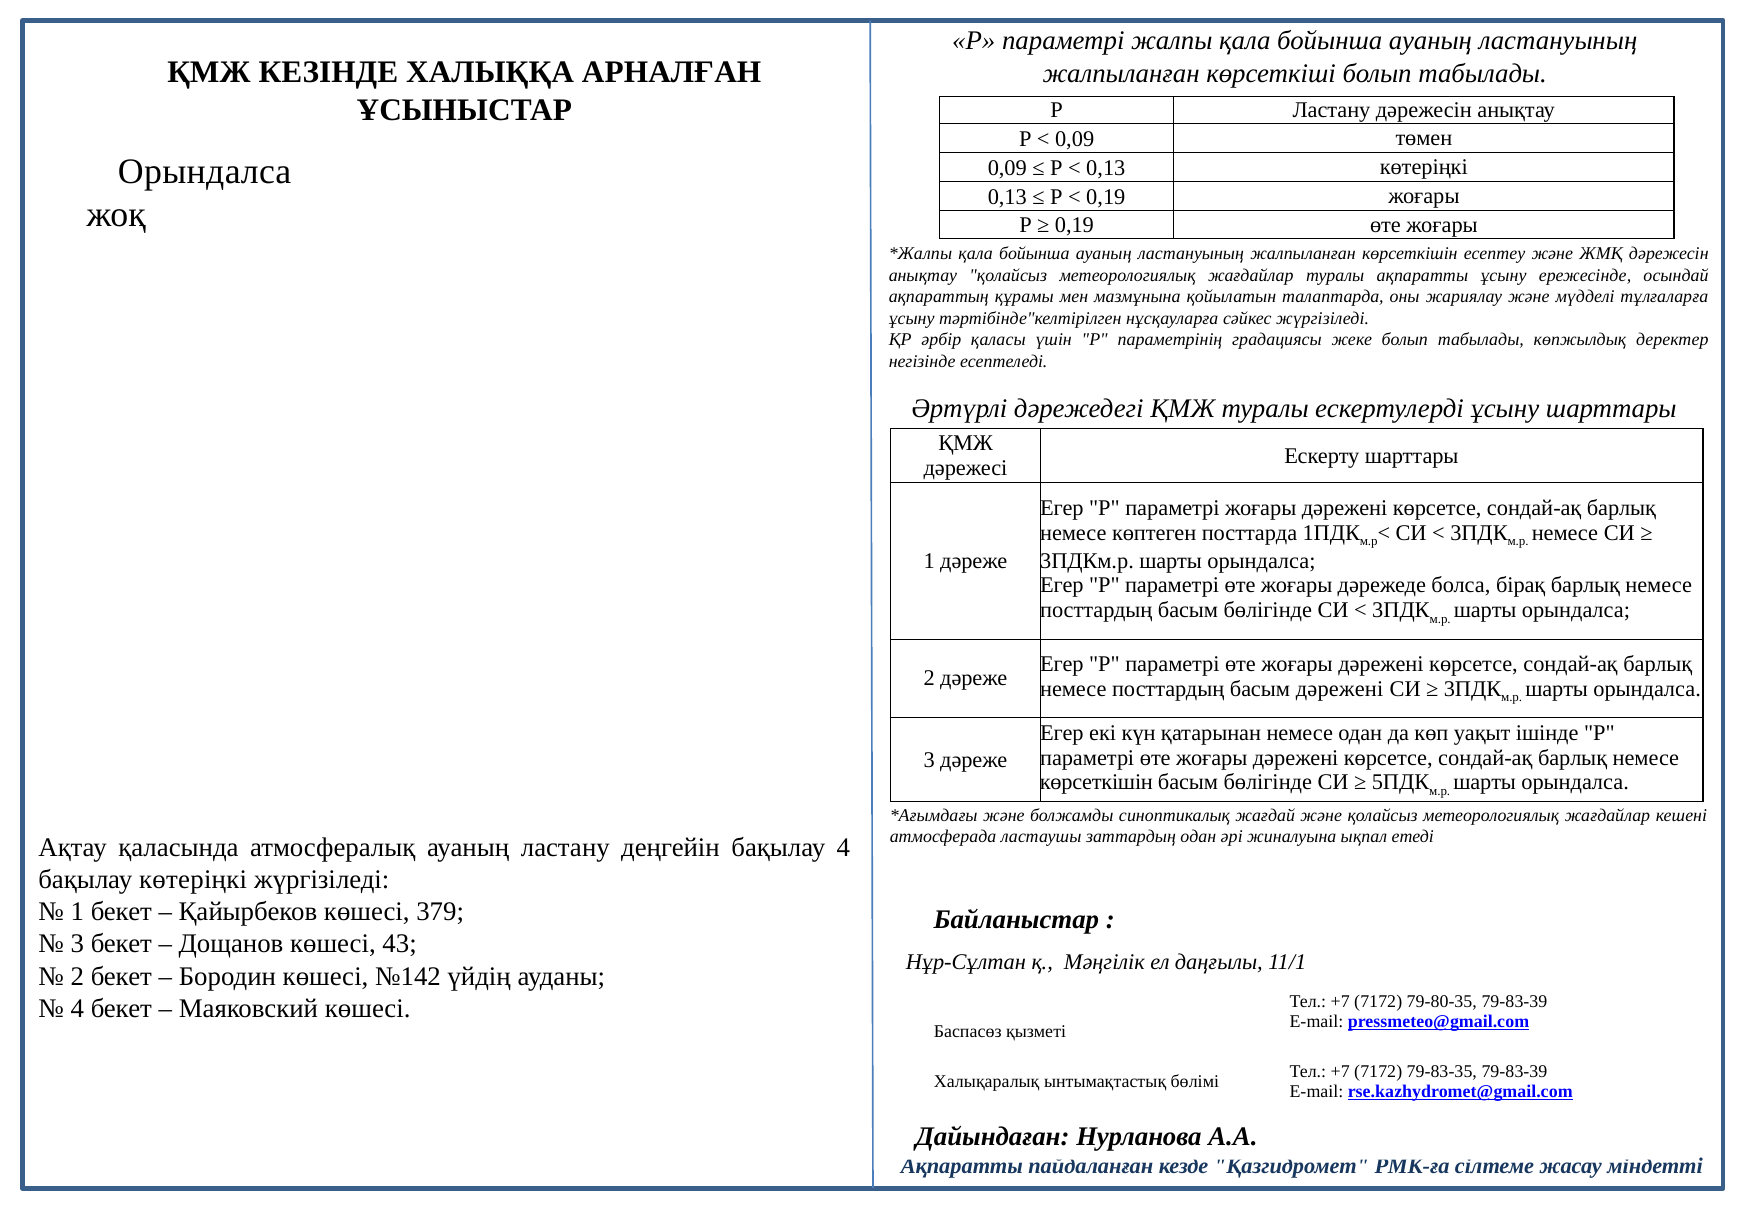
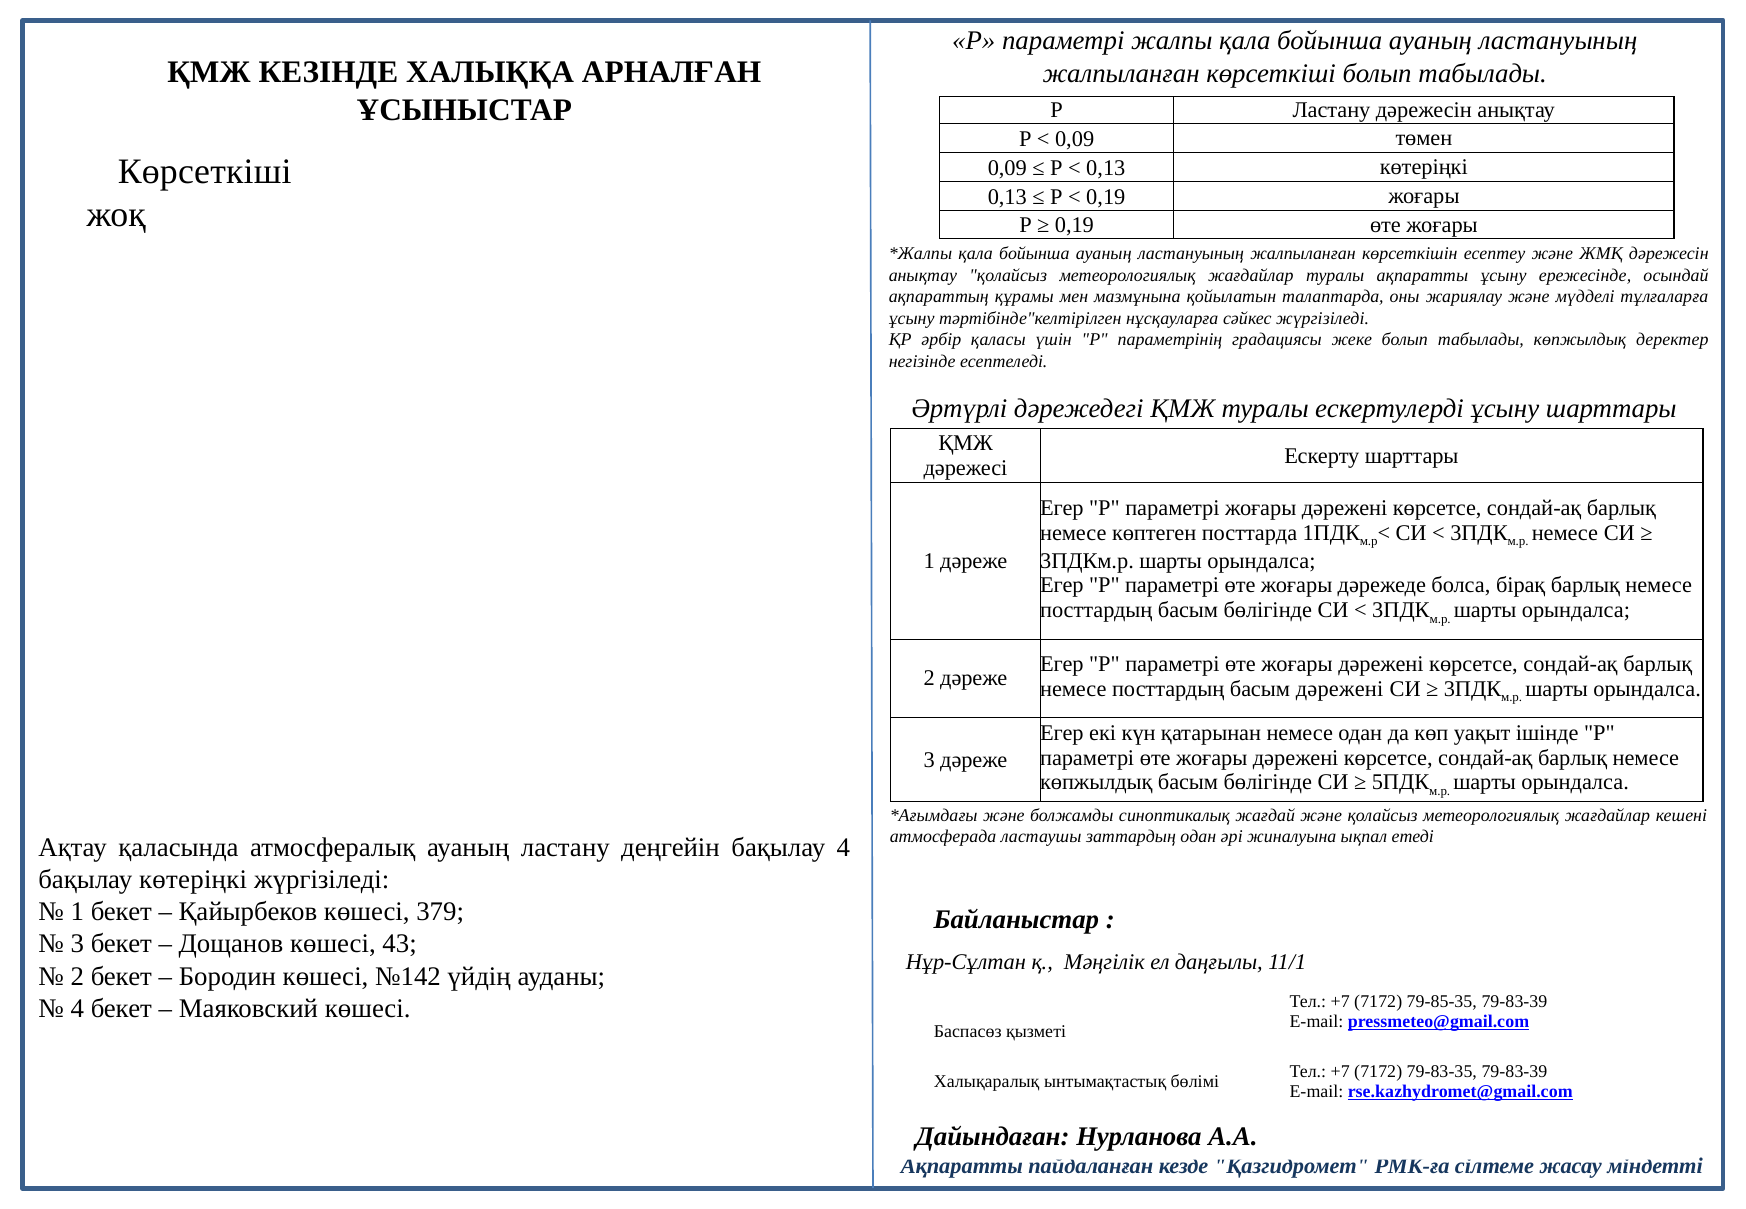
Орындалса at (205, 172): Орындалса -> Көрсеткіші
көрсеткішін at (1096, 782): көрсеткішін -> көпжылдық
79-80-35: 79-80-35 -> 79-85-35
